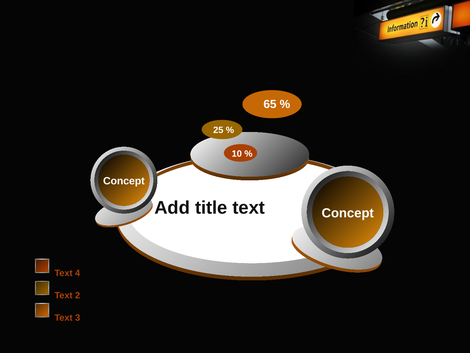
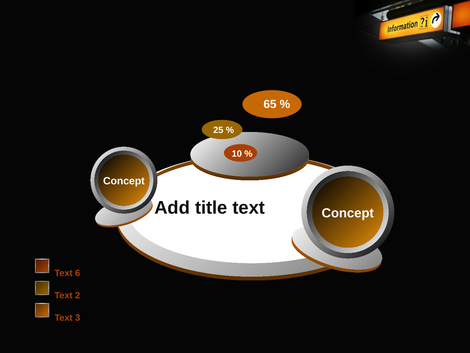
4: 4 -> 6
